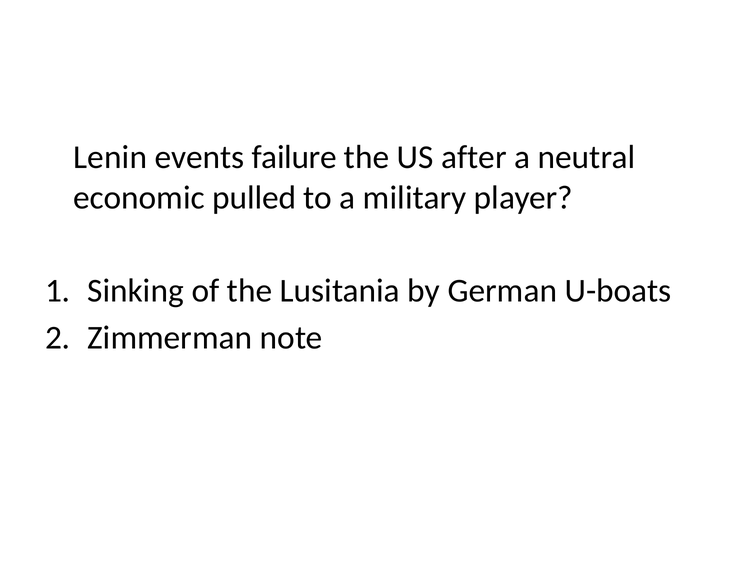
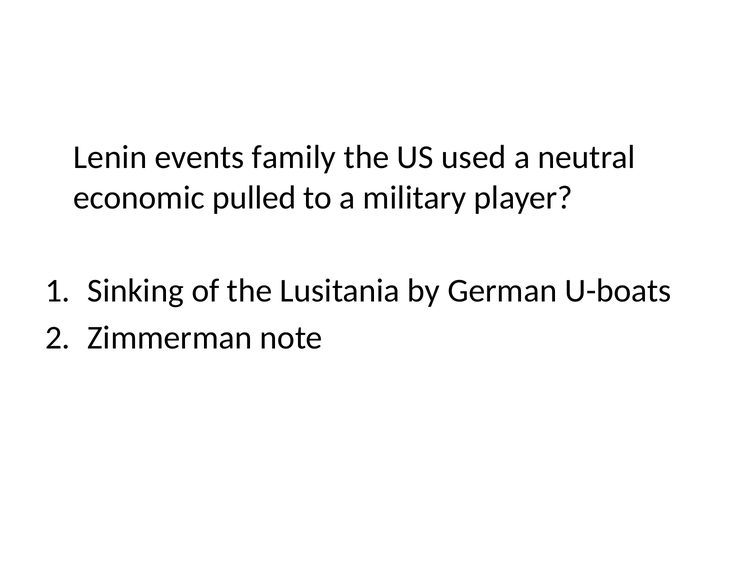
failure: failure -> family
after: after -> used
